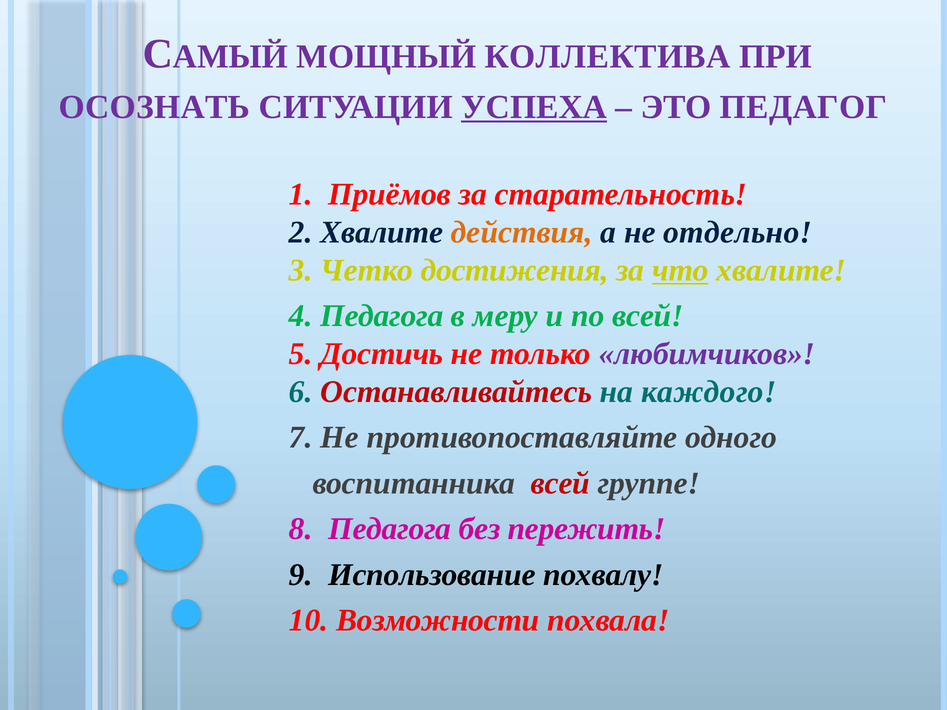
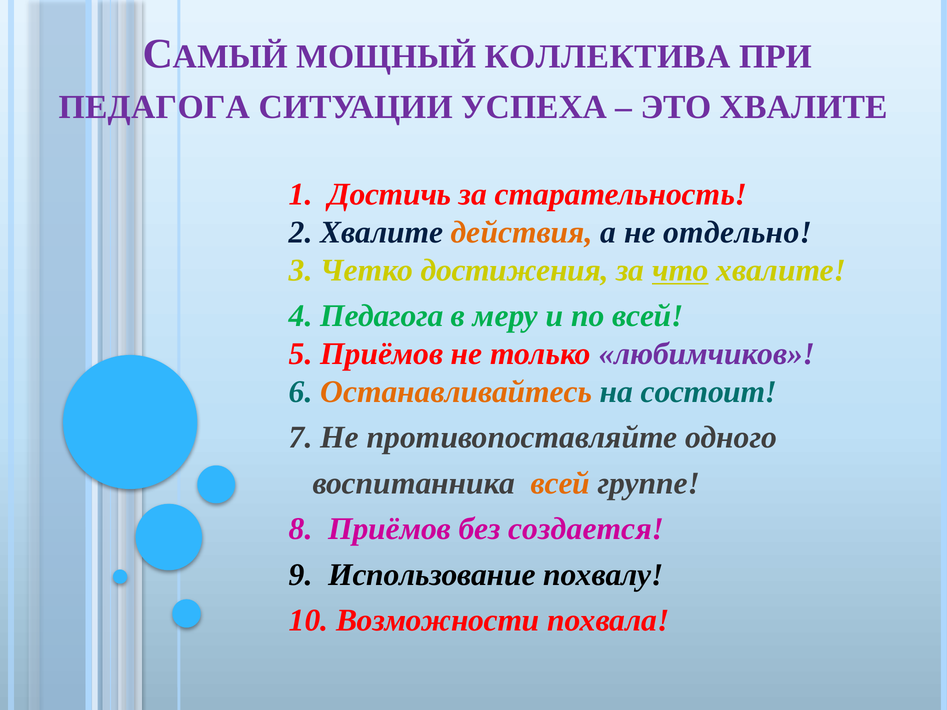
ОСОЗНАТЬ at (154, 107): ОСОЗНАТЬ -> ПЕДАГОГА
УСПЕХА underline: present -> none
ЭТО ПЕДАГОГ: ПЕДАГОГ -> ХВАЛИТЕ
Приёмов: Приёмов -> Достичь
5 Достичь: Достичь -> Приёмов
Останавливайтесь colour: red -> orange
каждого: каждого -> состоит
всей at (560, 483) colour: red -> orange
8 Педагога: Педагога -> Приёмов
пережить: пережить -> создается
